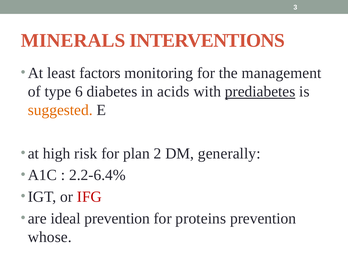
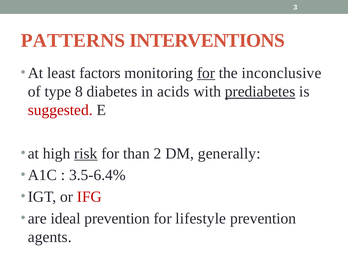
MINERALS: MINERALS -> PATTERNS
for at (206, 73) underline: none -> present
management: management -> inconclusive
6: 6 -> 8
suggested colour: orange -> red
risk underline: none -> present
plan: plan -> than
2.2-6.4%: 2.2-6.4% -> 3.5-6.4%
proteins: proteins -> lifestyle
whose: whose -> agents
